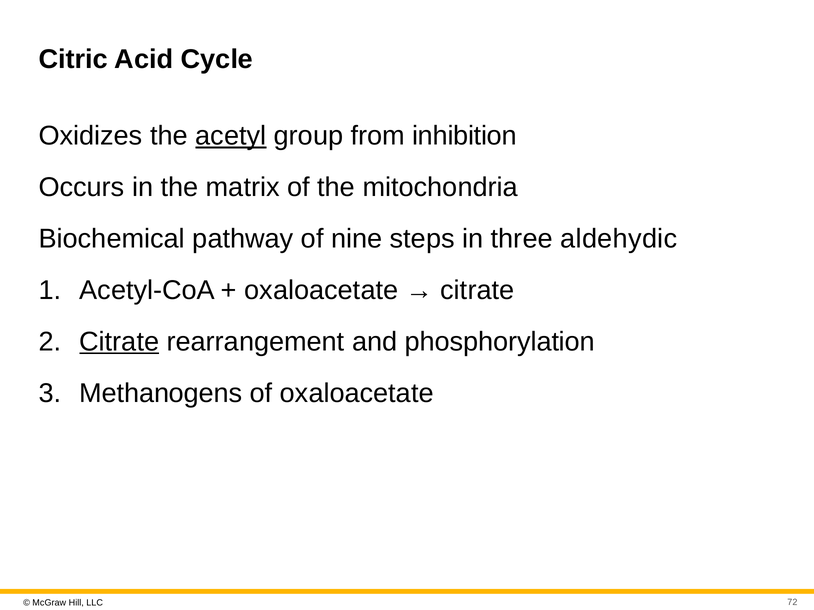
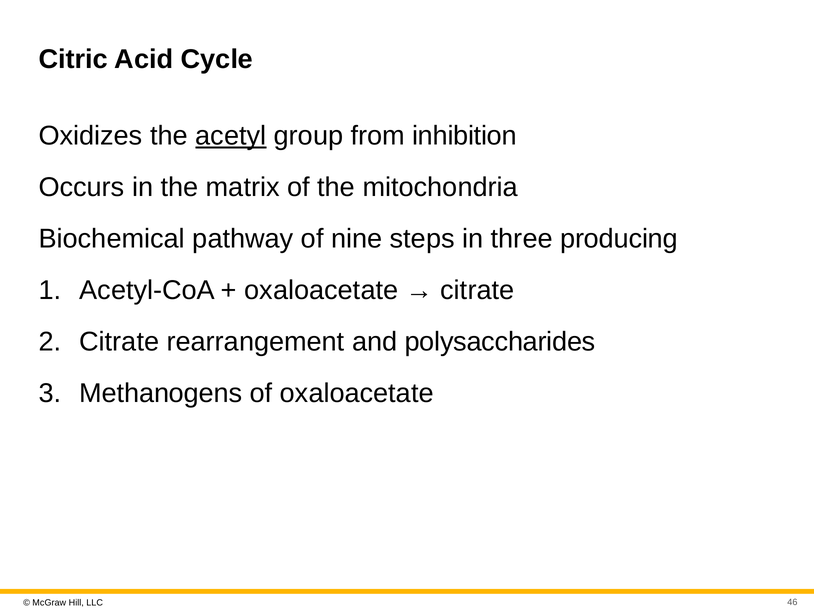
aldehydic: aldehydic -> producing
Citrate at (119, 342) underline: present -> none
phosphorylation: phosphorylation -> polysaccharides
72: 72 -> 46
